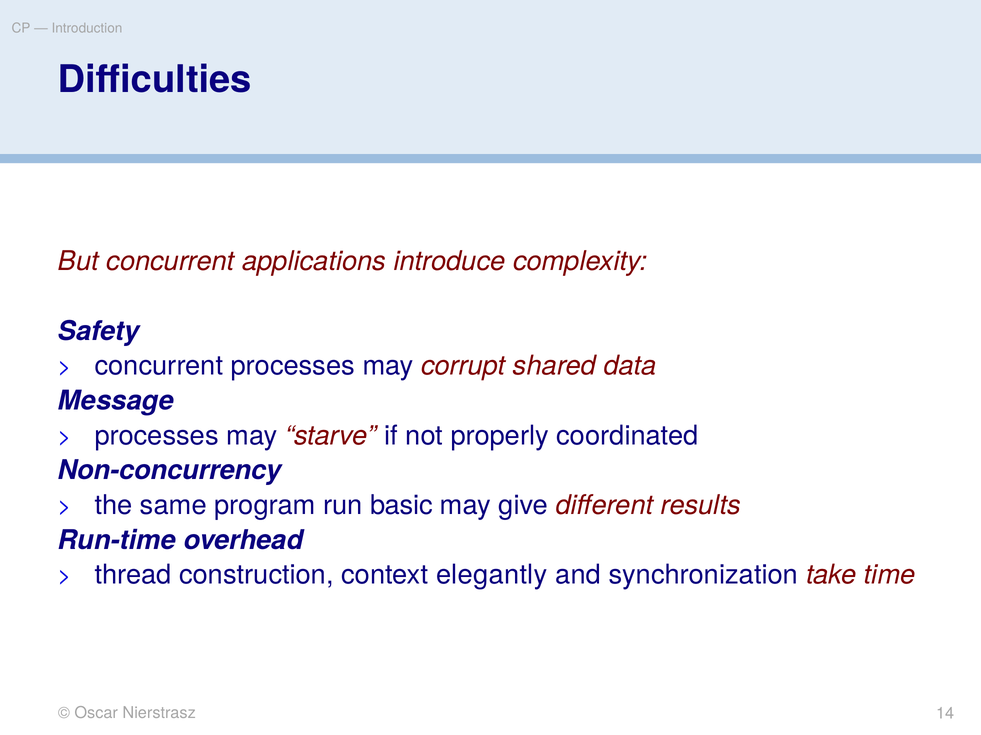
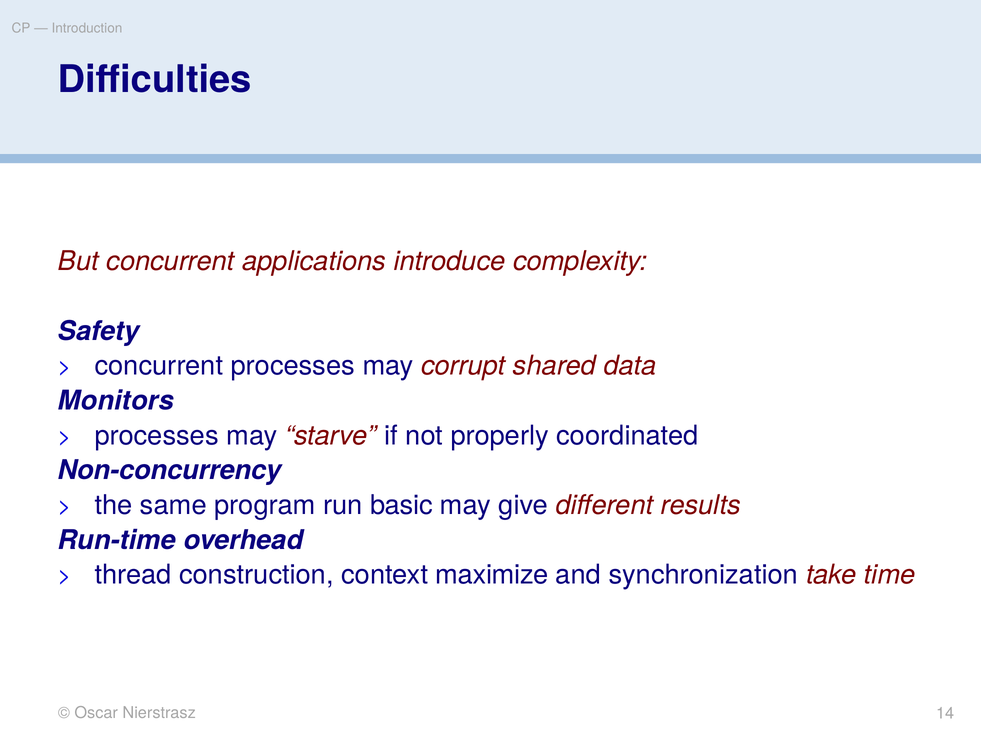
Message: Message -> Monitors
elegantly: elegantly -> maximize
